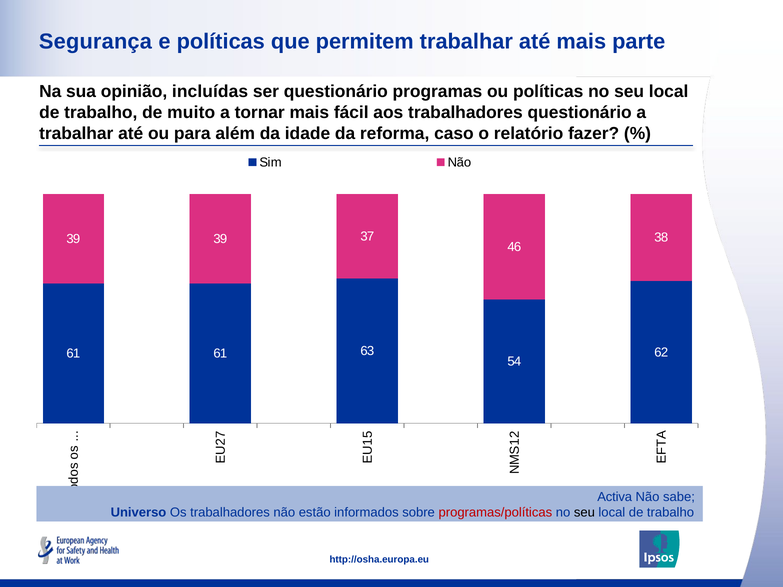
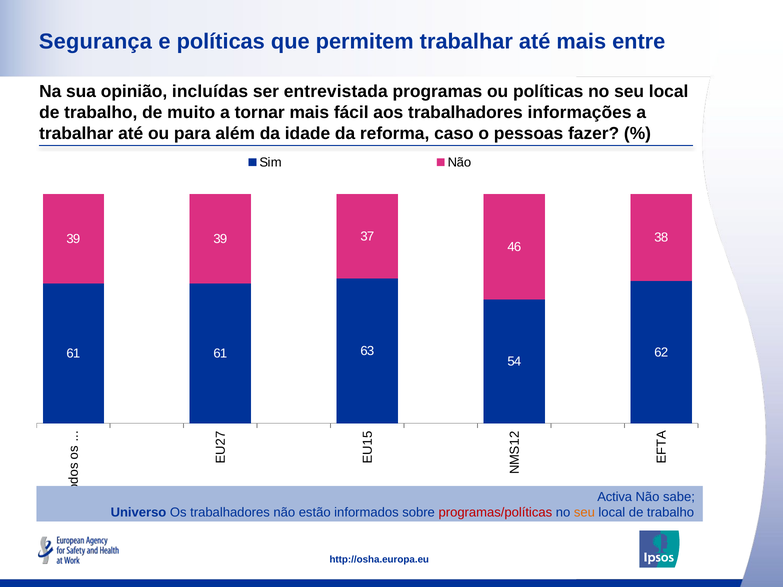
parte: parte -> entre
ser questionário: questionário -> entrevistada
trabalhadores questionário: questionário -> informações
relatório: relatório -> pessoas
seu at (584, 513) colour: black -> orange
